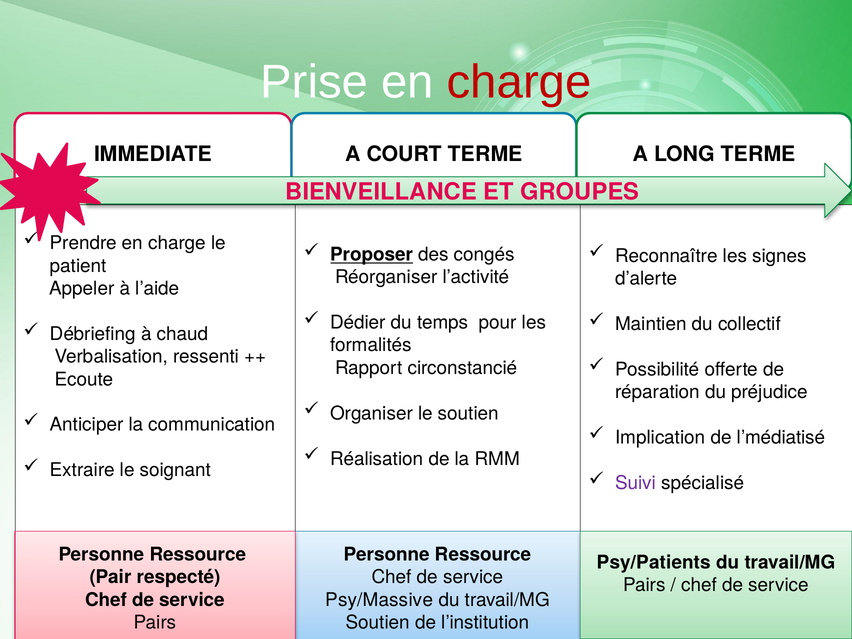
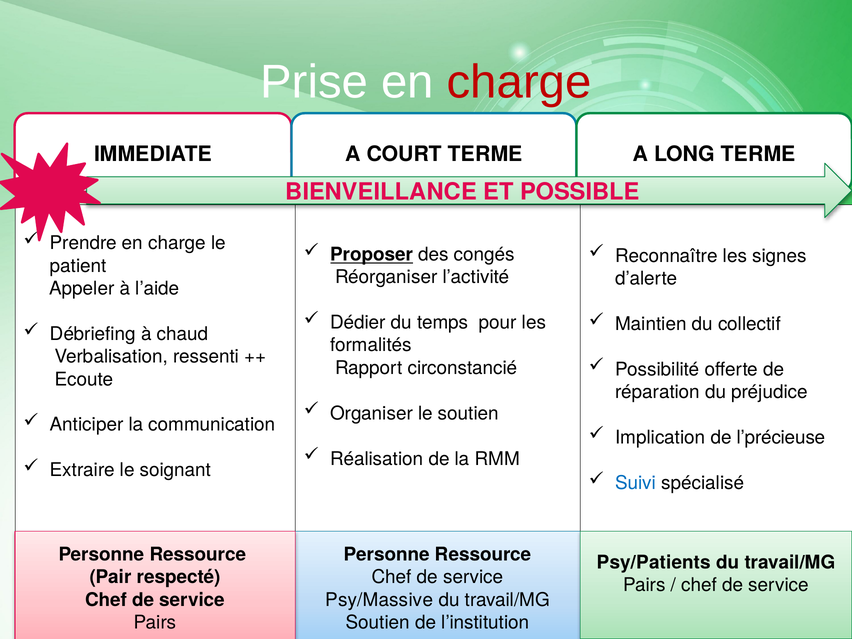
GROUPES: GROUPES -> POSSIBLE
l’médiatisé: l’médiatisé -> l’précieuse
Suivi colour: purple -> blue
